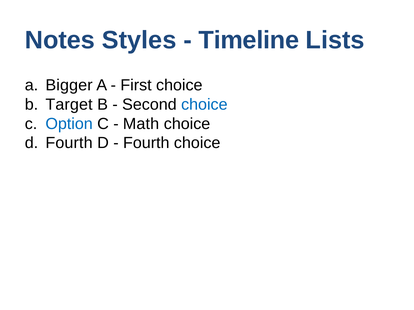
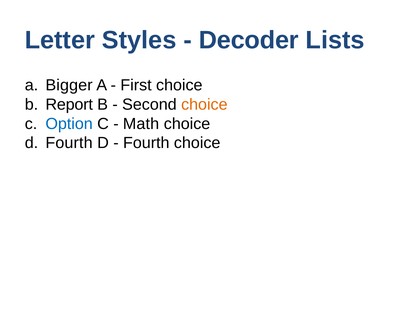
Notes: Notes -> Letter
Timeline: Timeline -> Decoder
Target: Target -> Report
choice at (204, 105) colour: blue -> orange
